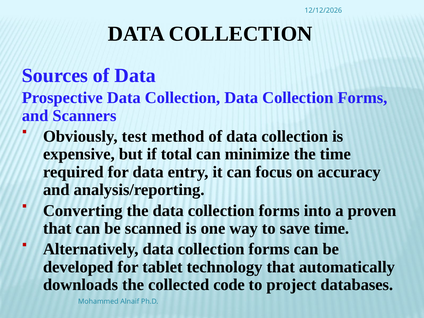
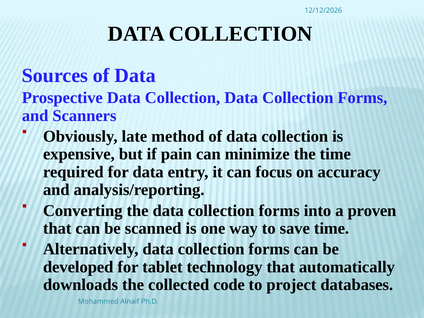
test: test -> late
total: total -> pain
